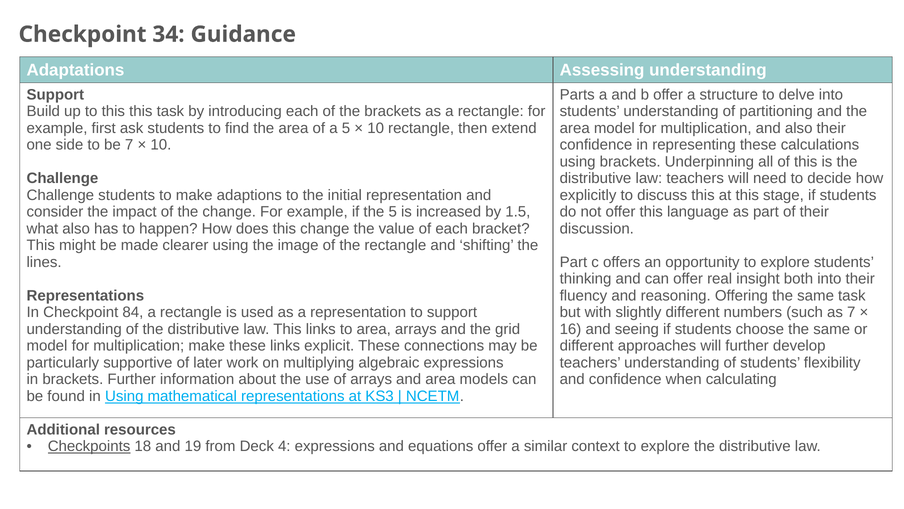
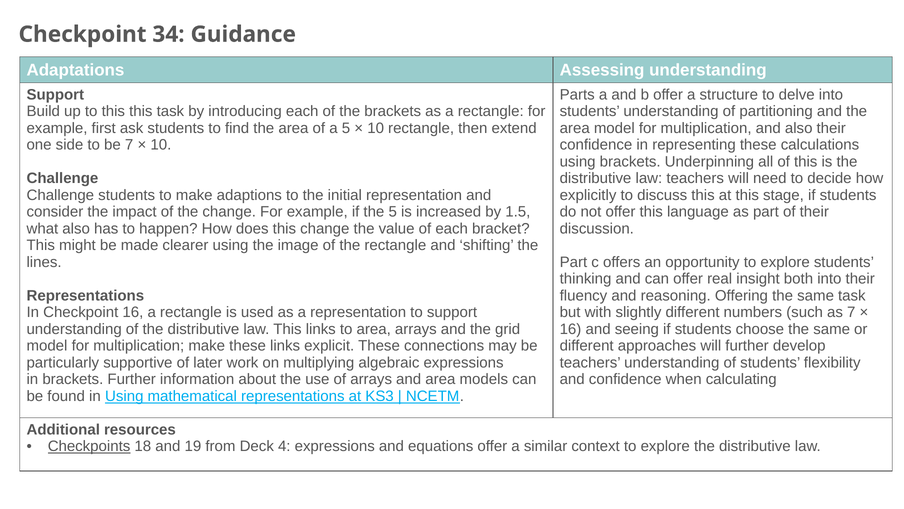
Checkpoint 84: 84 -> 16
